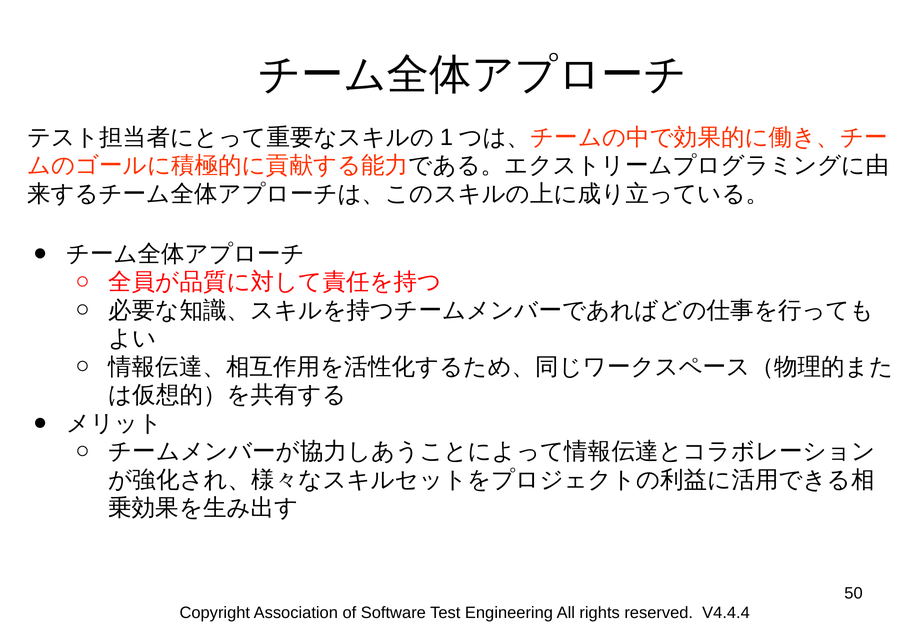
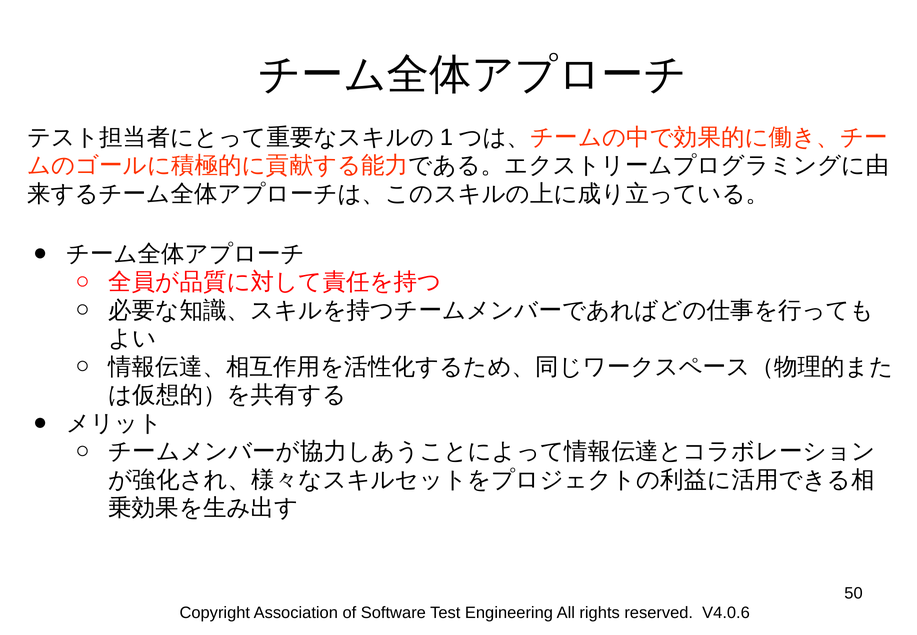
V4.4.4: V4.4.4 -> V4.0.6
